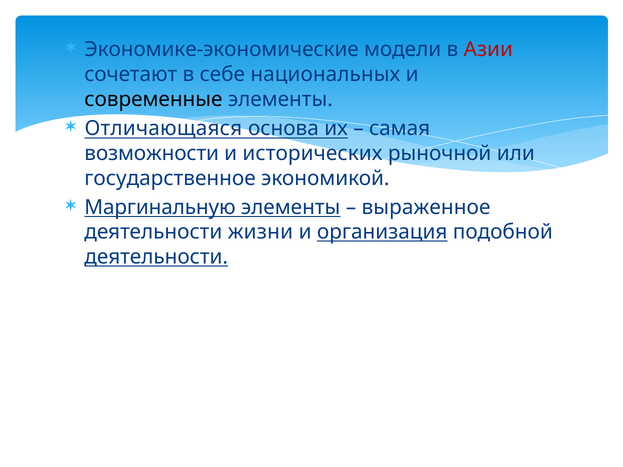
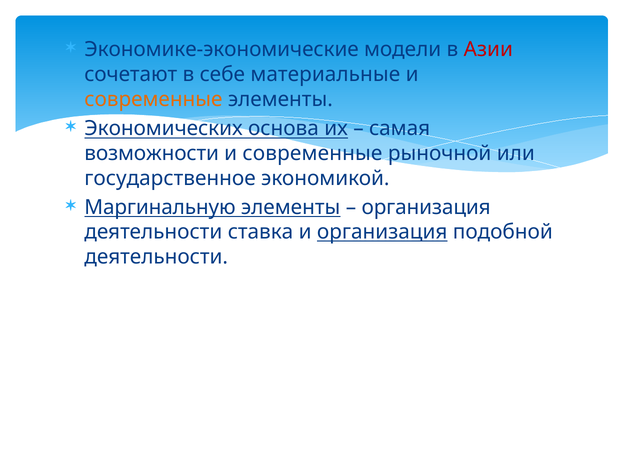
национальных: национальных -> материальные
современные at (153, 99) colour: black -> orange
Отличающаяся: Отличающаяся -> Экономических
исторических at (312, 153): исторических -> современные
выраженное at (426, 207): выраженное -> организация
жизни: жизни -> ставка
деятельности at (156, 257) underline: present -> none
